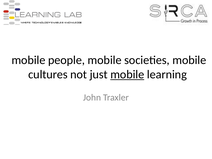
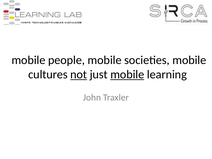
not underline: none -> present
